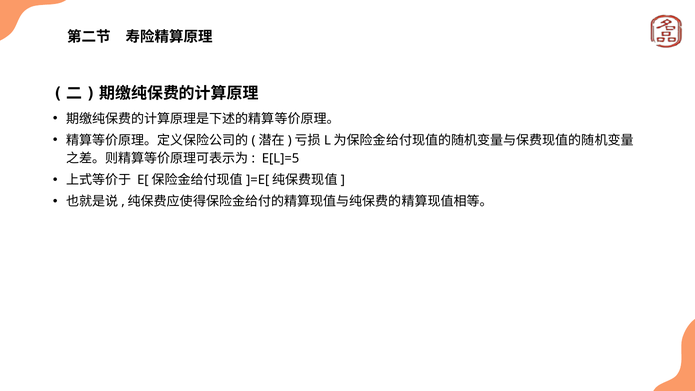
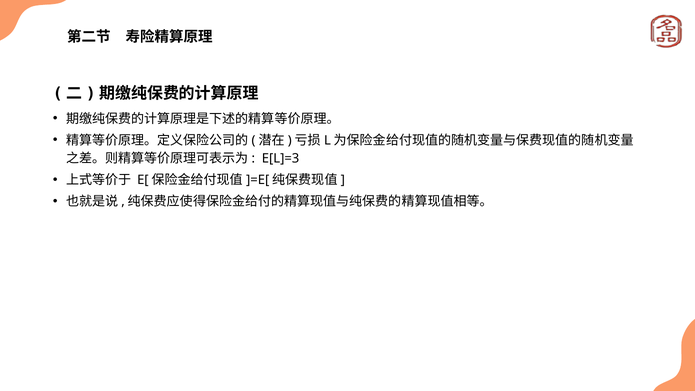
E[L]=5: E[L]=5 -> E[L]=3
